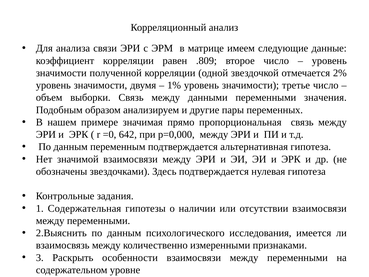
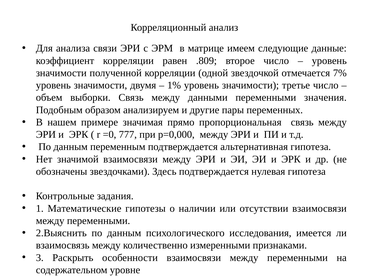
2%: 2% -> 7%
642: 642 -> 777
Содержательная: Содержательная -> Математические
